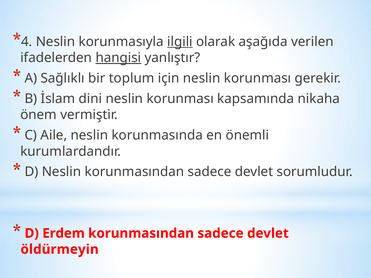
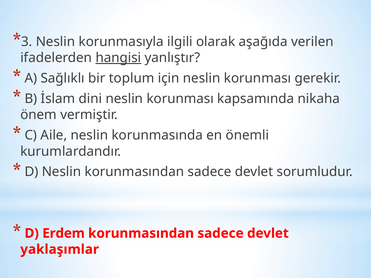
4: 4 -> 3
ilgili underline: present -> none
öldürmeyin: öldürmeyin -> yaklaşımlar
